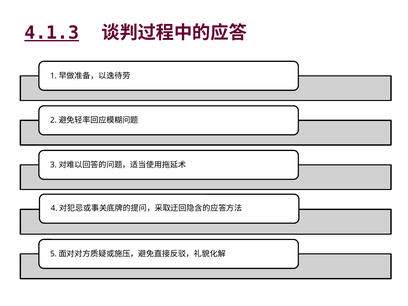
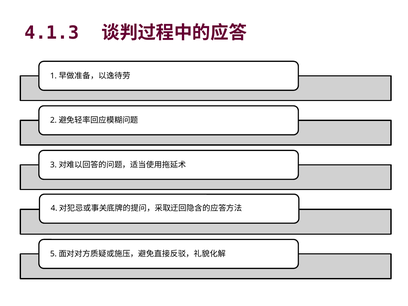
4.1.3 underline: present -> none
